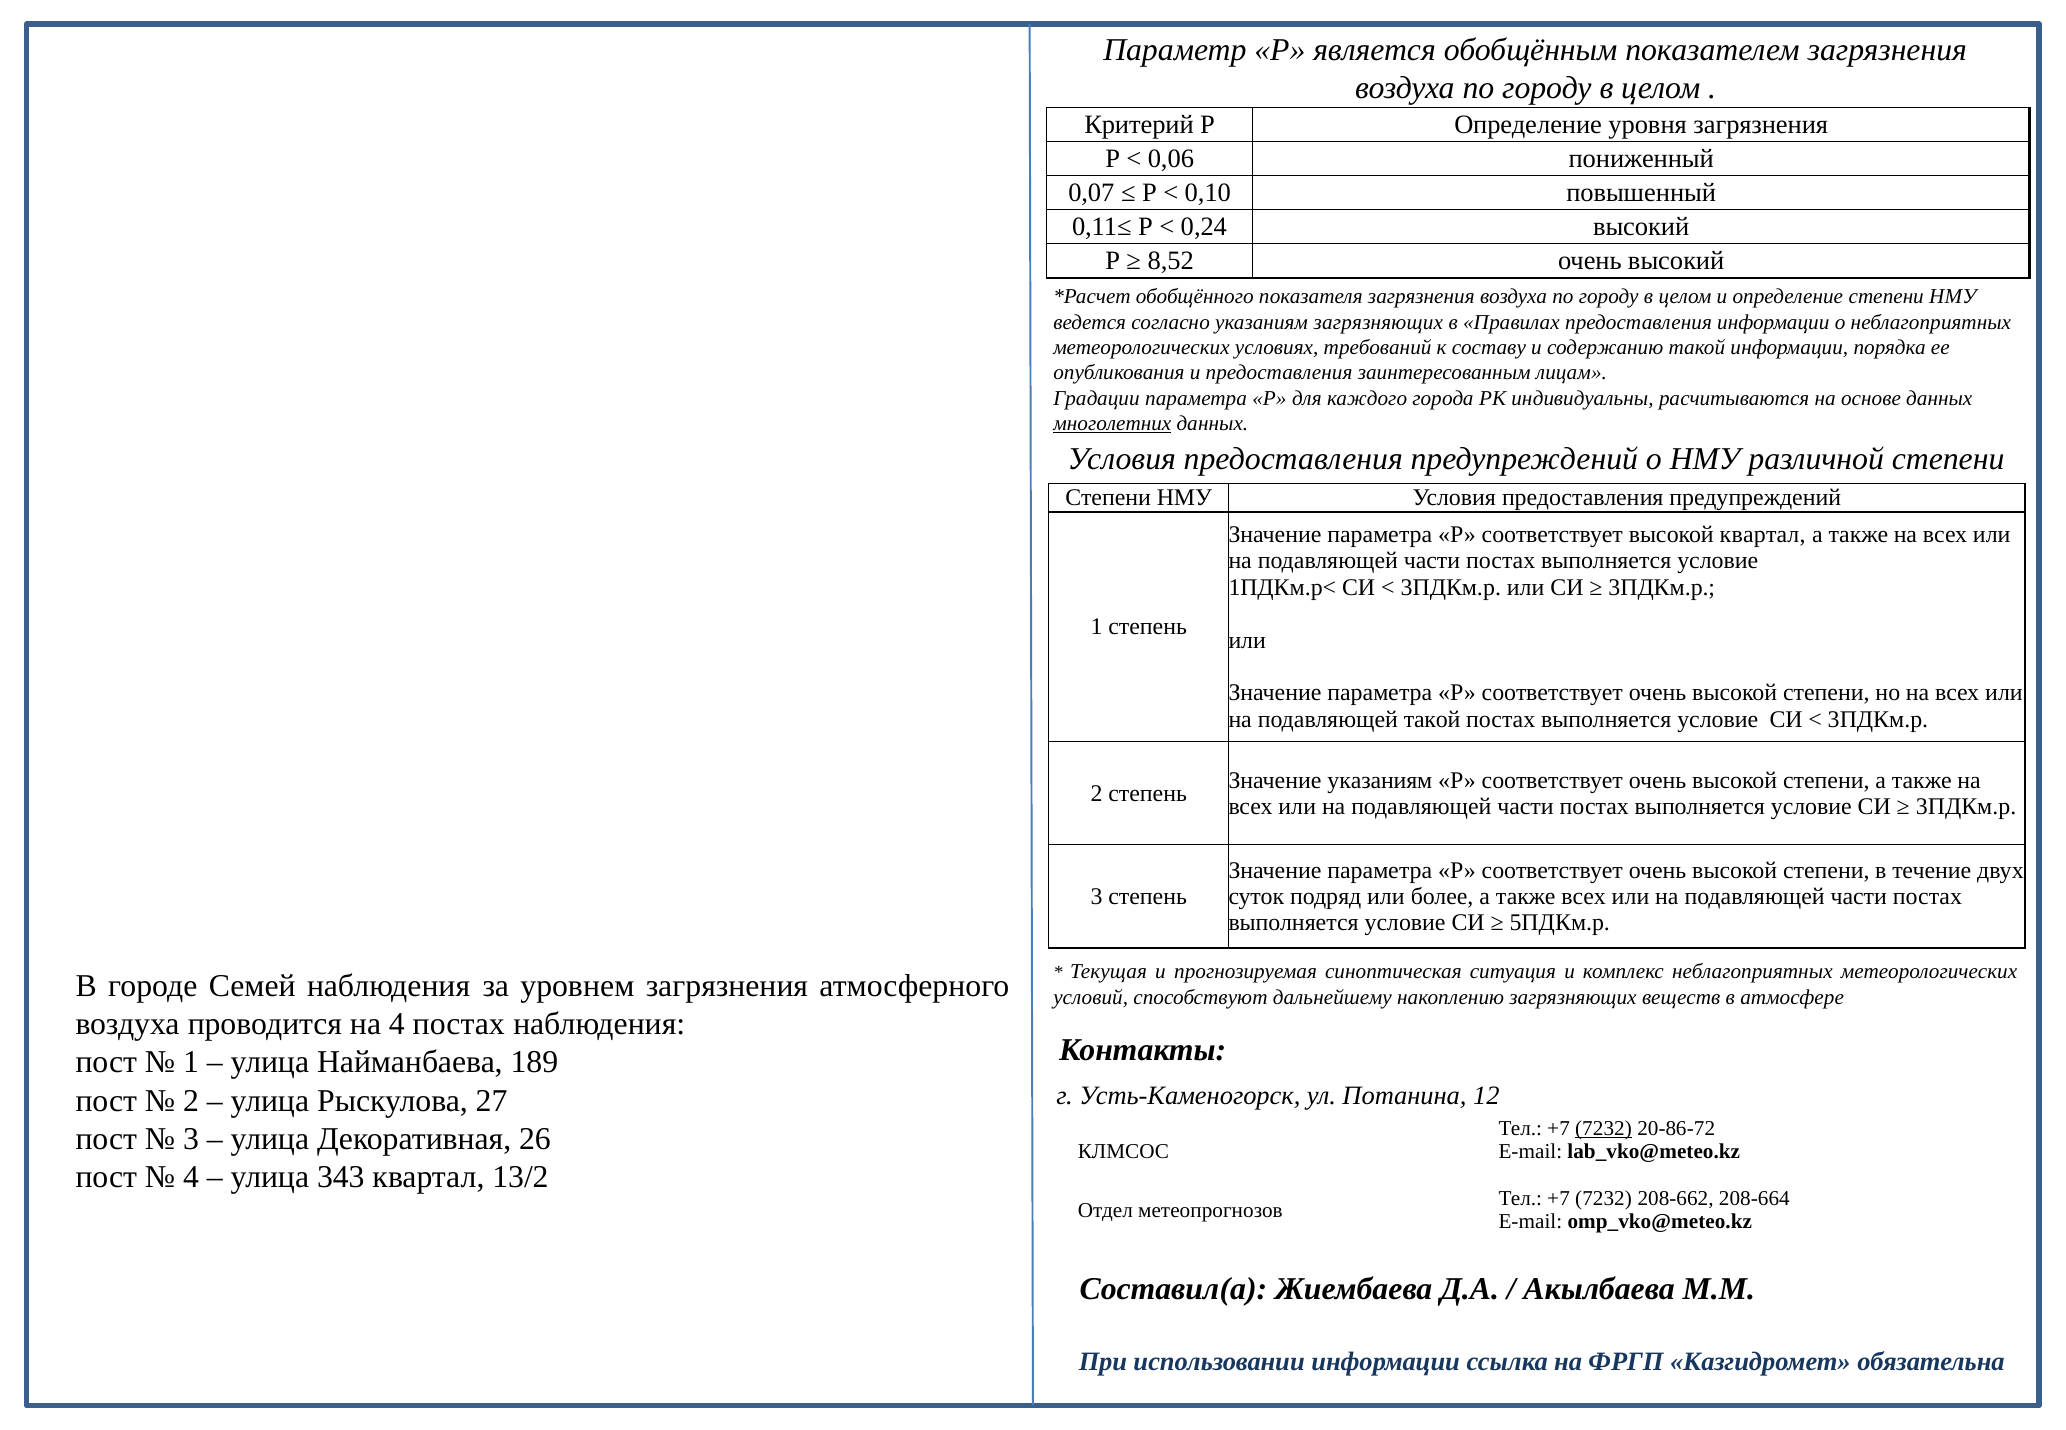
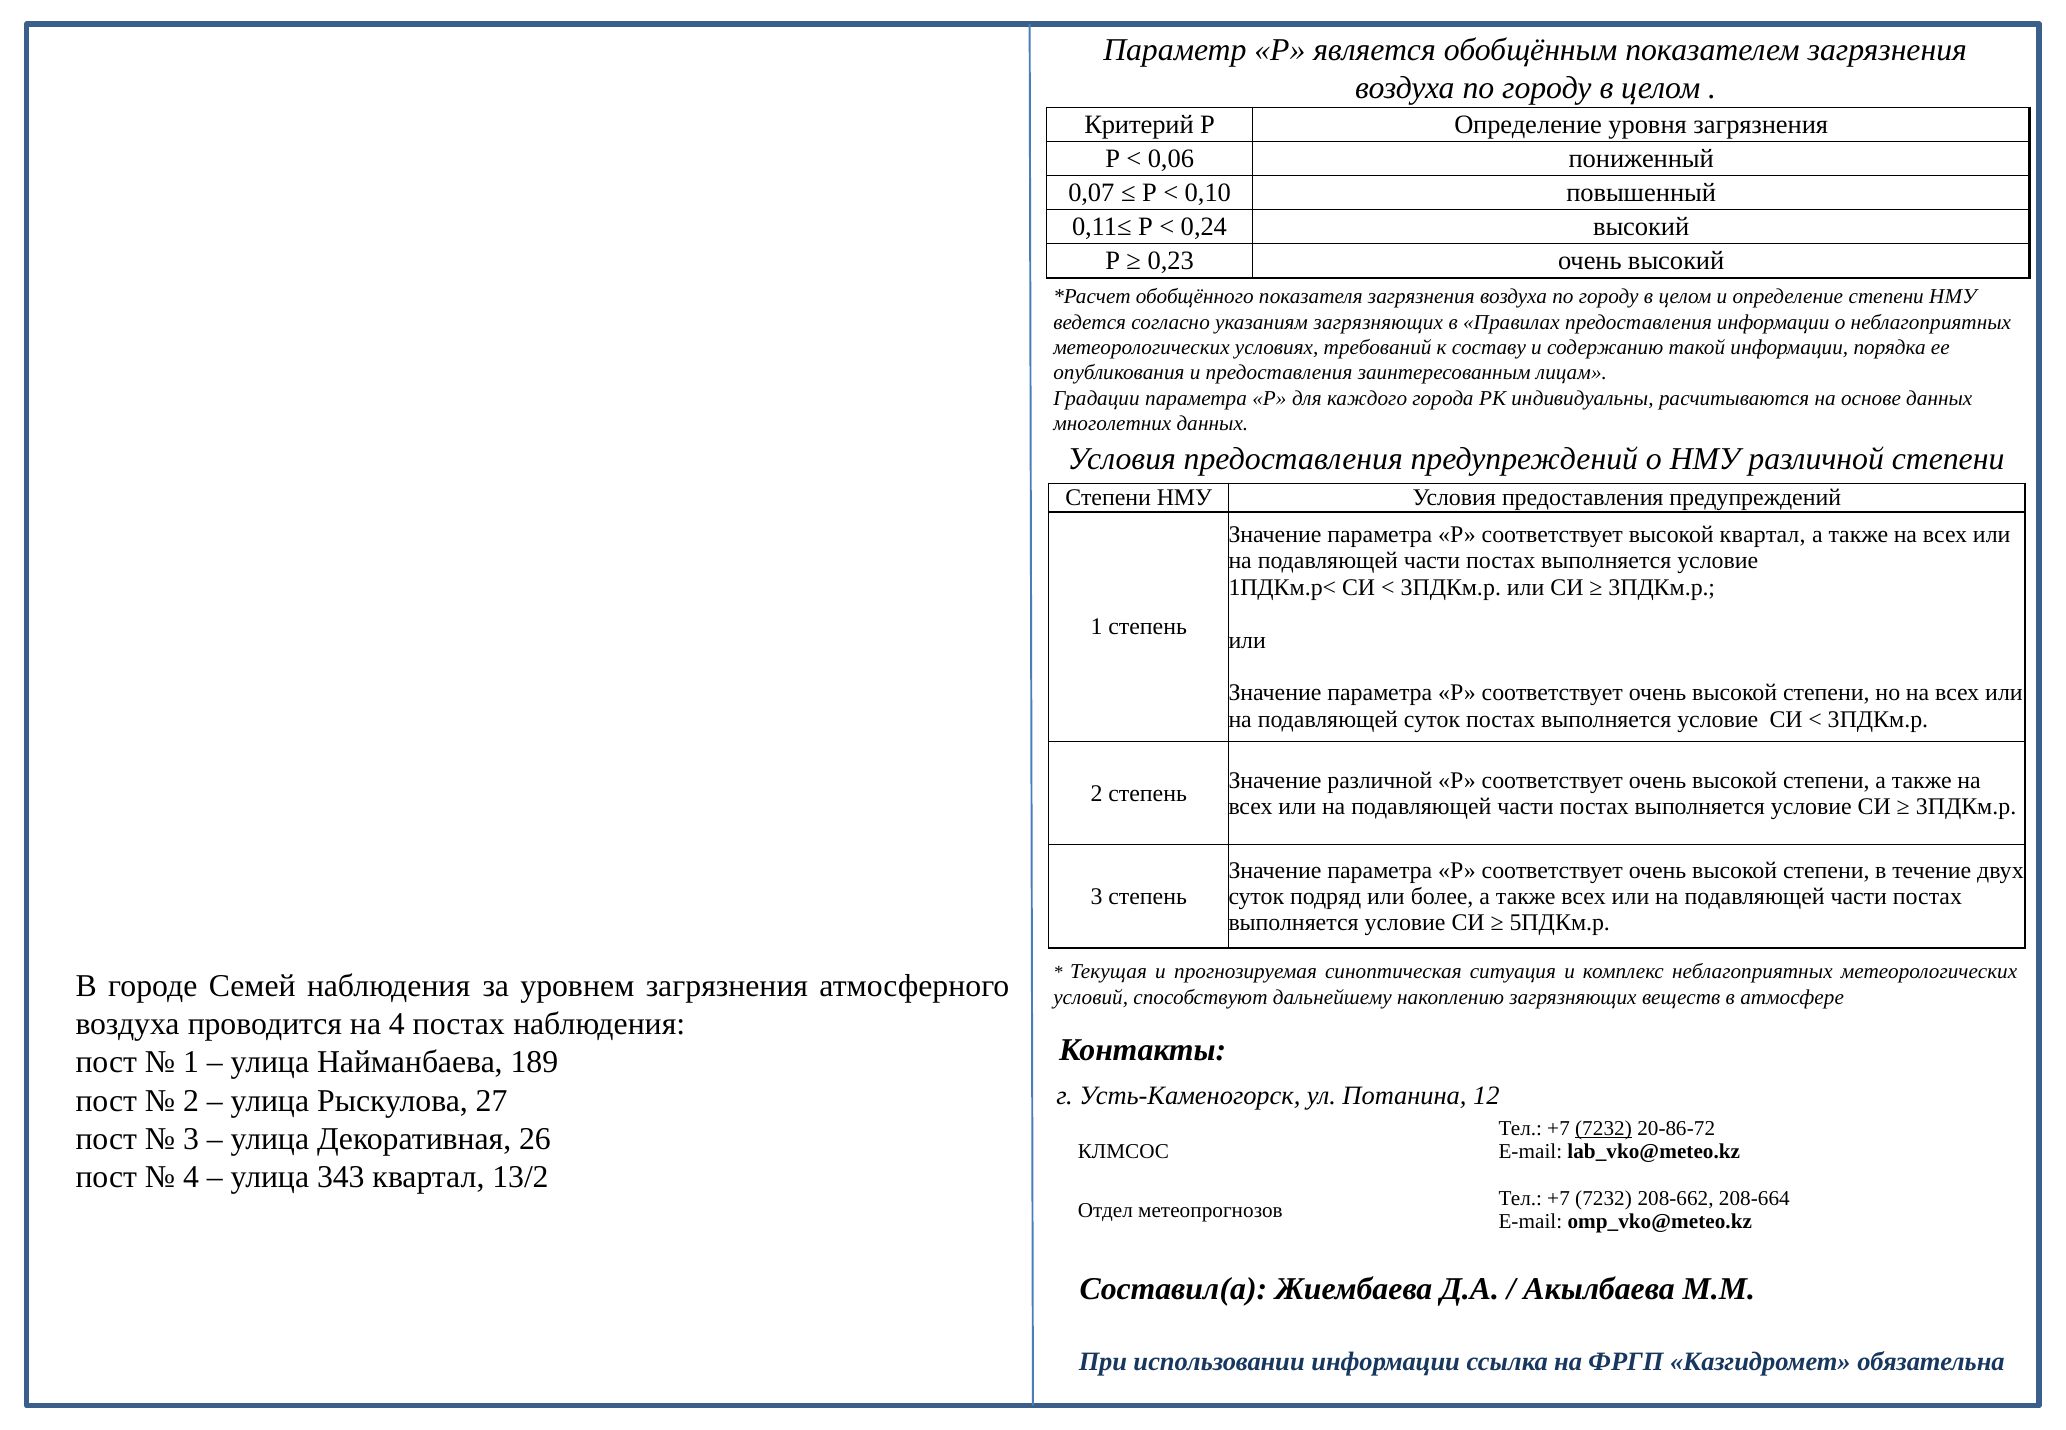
8,52: 8,52 -> 0,23
многолетних underline: present -> none
подавляющей такой: такой -> суток
Значение указаниям: указаниям -> различной
